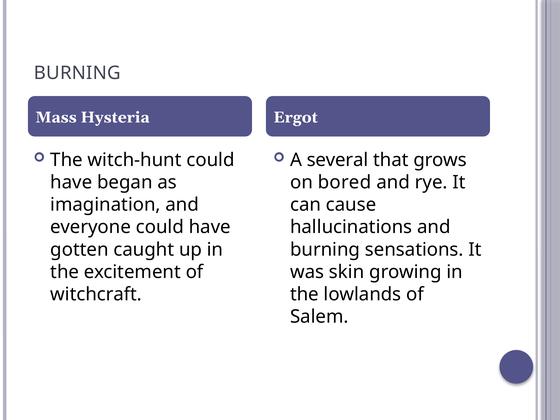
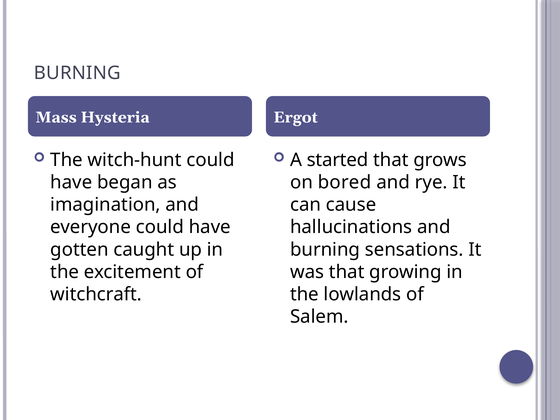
several: several -> started
was skin: skin -> that
